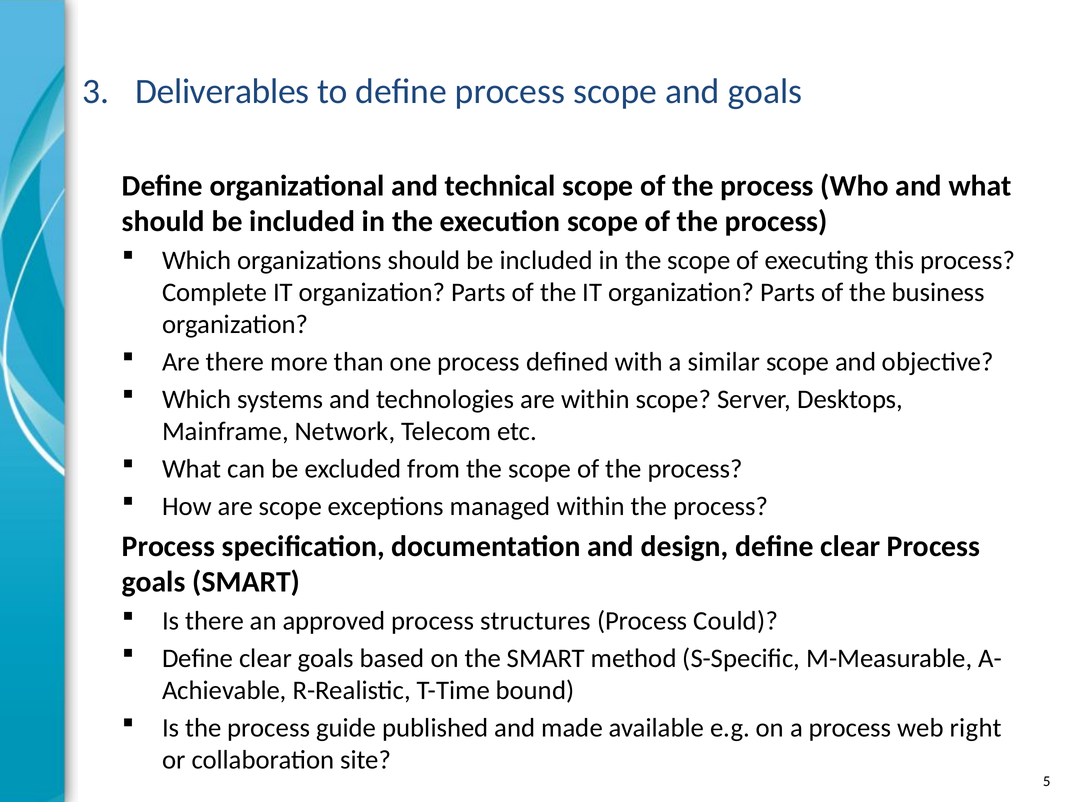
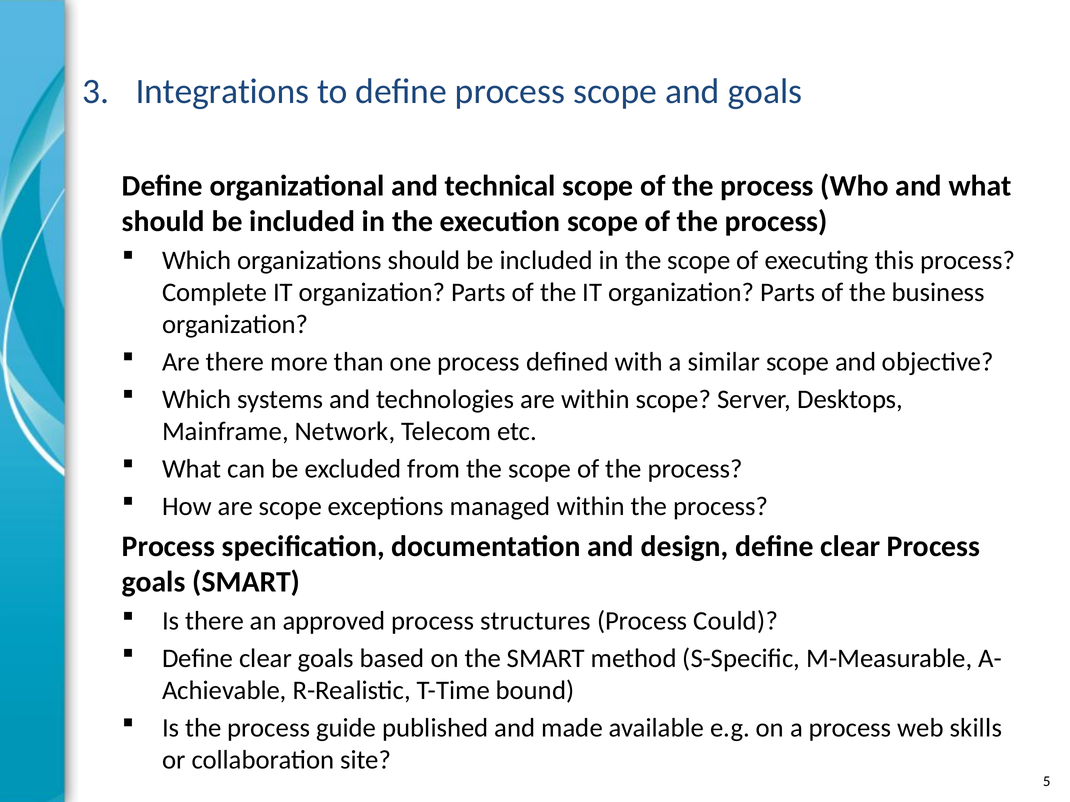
Deliverables: Deliverables -> Integrations
right: right -> skills
